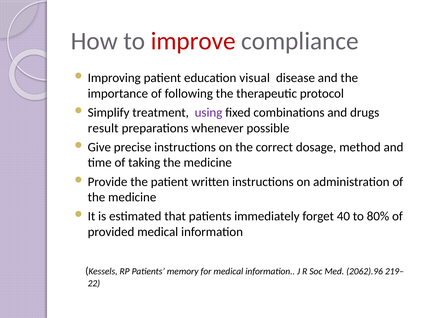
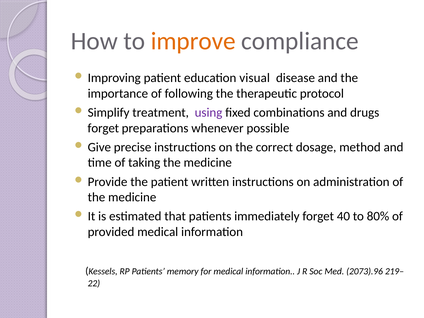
improve colour: red -> orange
result at (103, 128): result -> forget
2062).96: 2062).96 -> 2073).96
